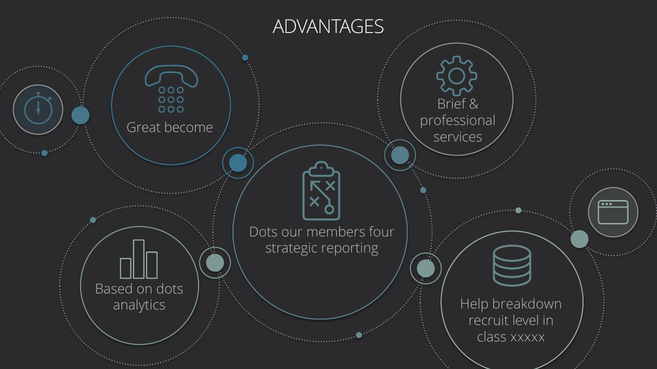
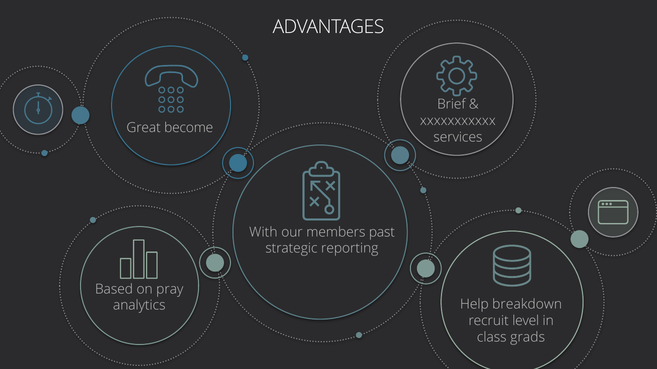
professional: professional -> xxxxxxxxxxx
Dots at (263, 232): Dots -> With
four: four -> past
on dots: dots -> pray
xxxxx: xxxxx -> grads
